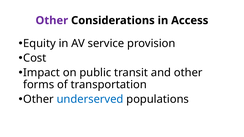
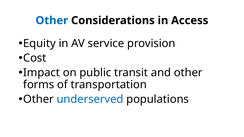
Other at (52, 20) colour: purple -> blue
